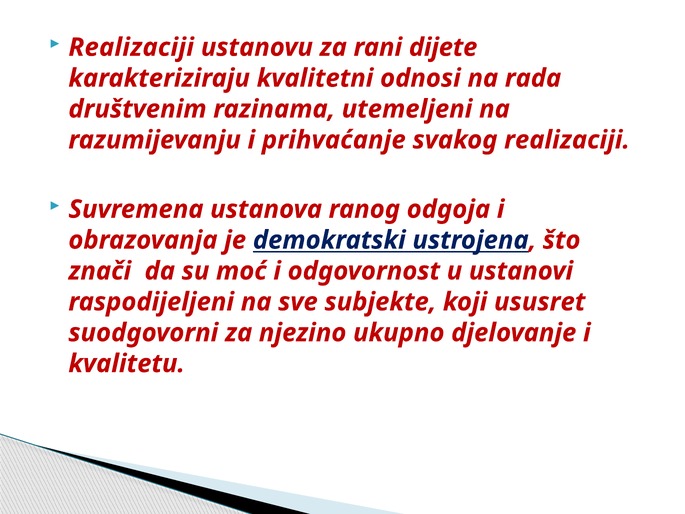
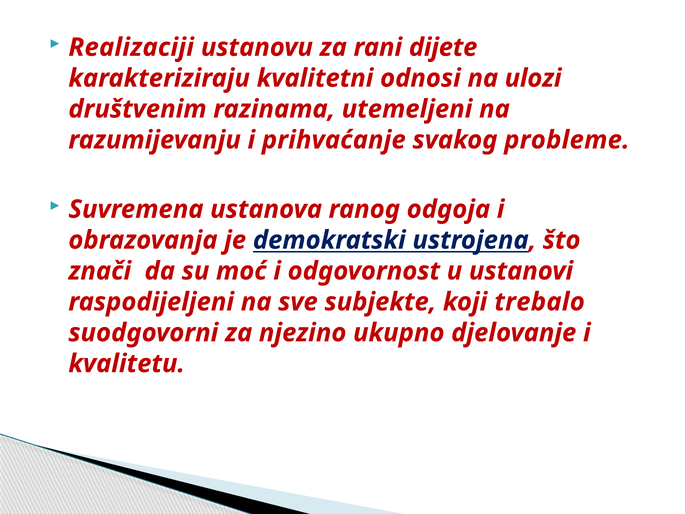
rada: rada -> ulozi
svakog realizaciji: realizaciji -> probleme
ususret: ususret -> trebalo
